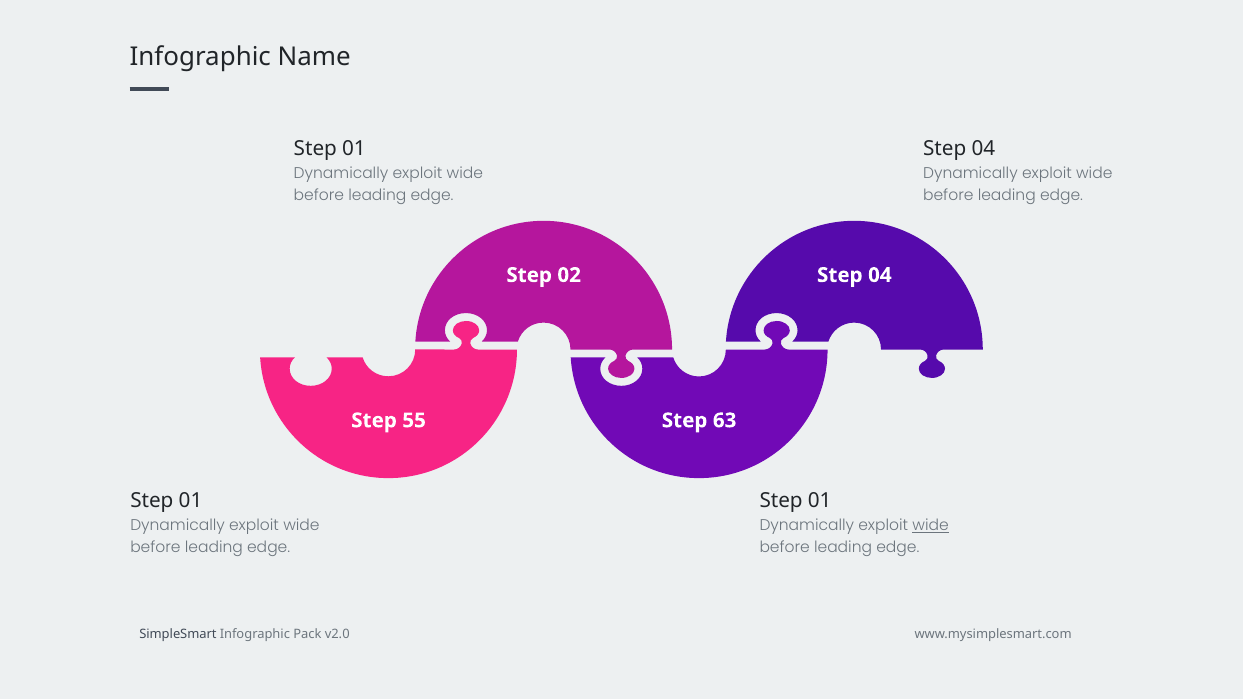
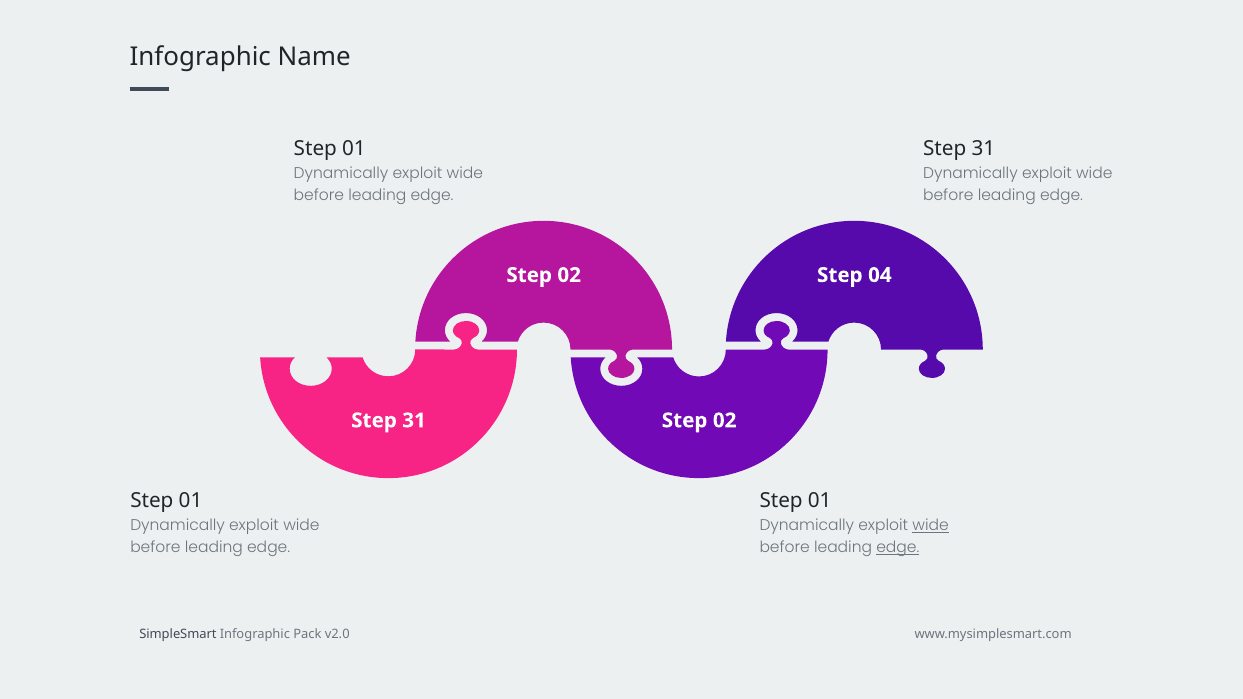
04 at (983, 148): 04 -> 31
55 at (414, 421): 55 -> 31
63 at (725, 421): 63 -> 02
edge at (898, 548) underline: none -> present
